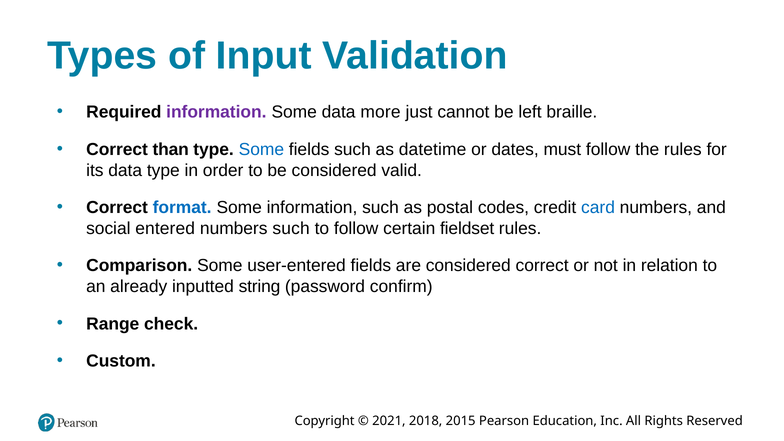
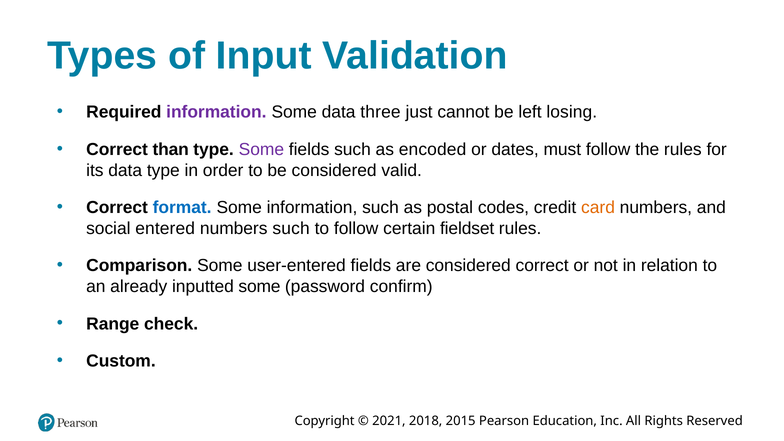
more: more -> three
braille: braille -> losing
Some at (261, 149) colour: blue -> purple
datetime: datetime -> encoded
card colour: blue -> orange
inputted string: string -> some
